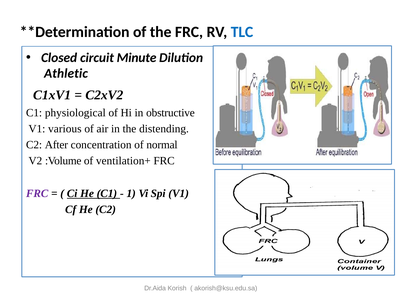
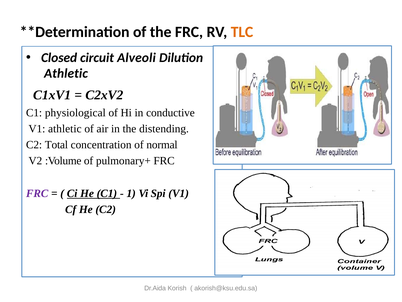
TLC colour: blue -> orange
Minute: Minute -> Alveoli
obstructive: obstructive -> conductive
V1 various: various -> athletic
After: After -> Total
ventilation+: ventilation+ -> pulmonary+
